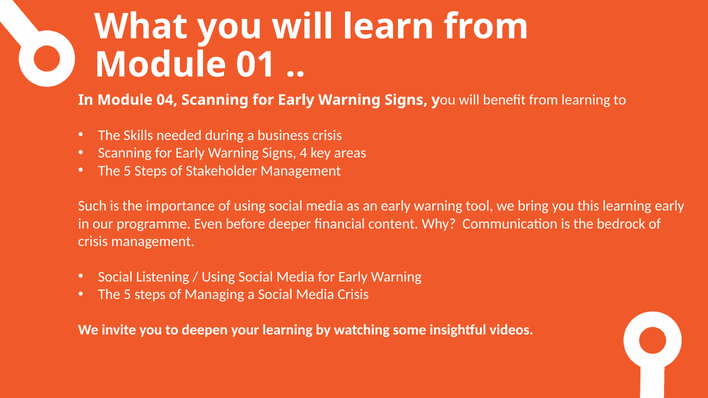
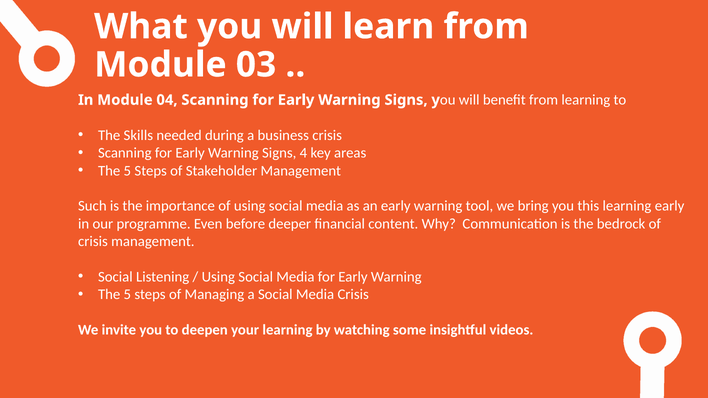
01: 01 -> 03
